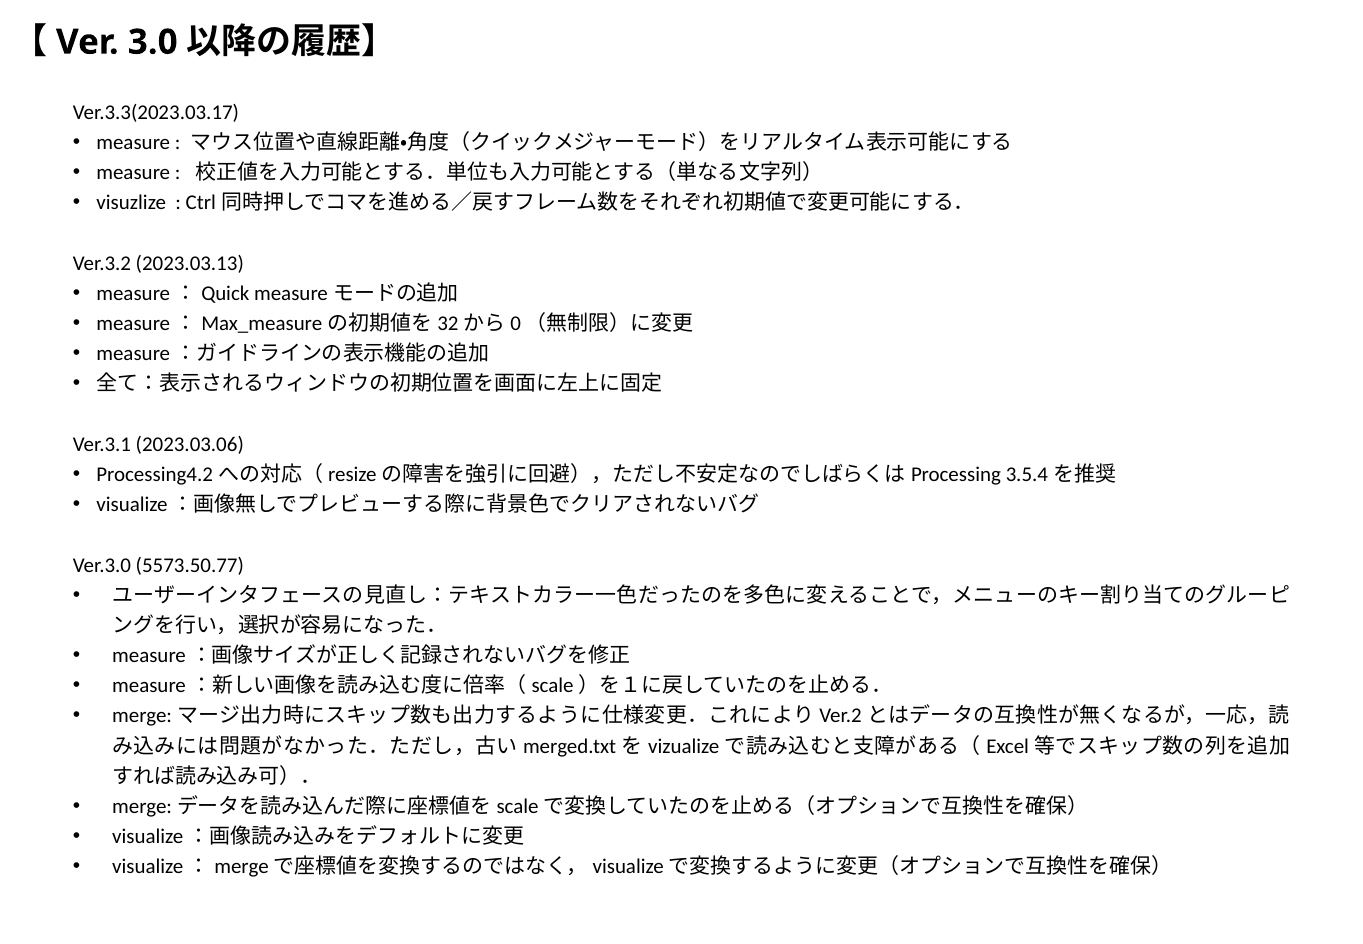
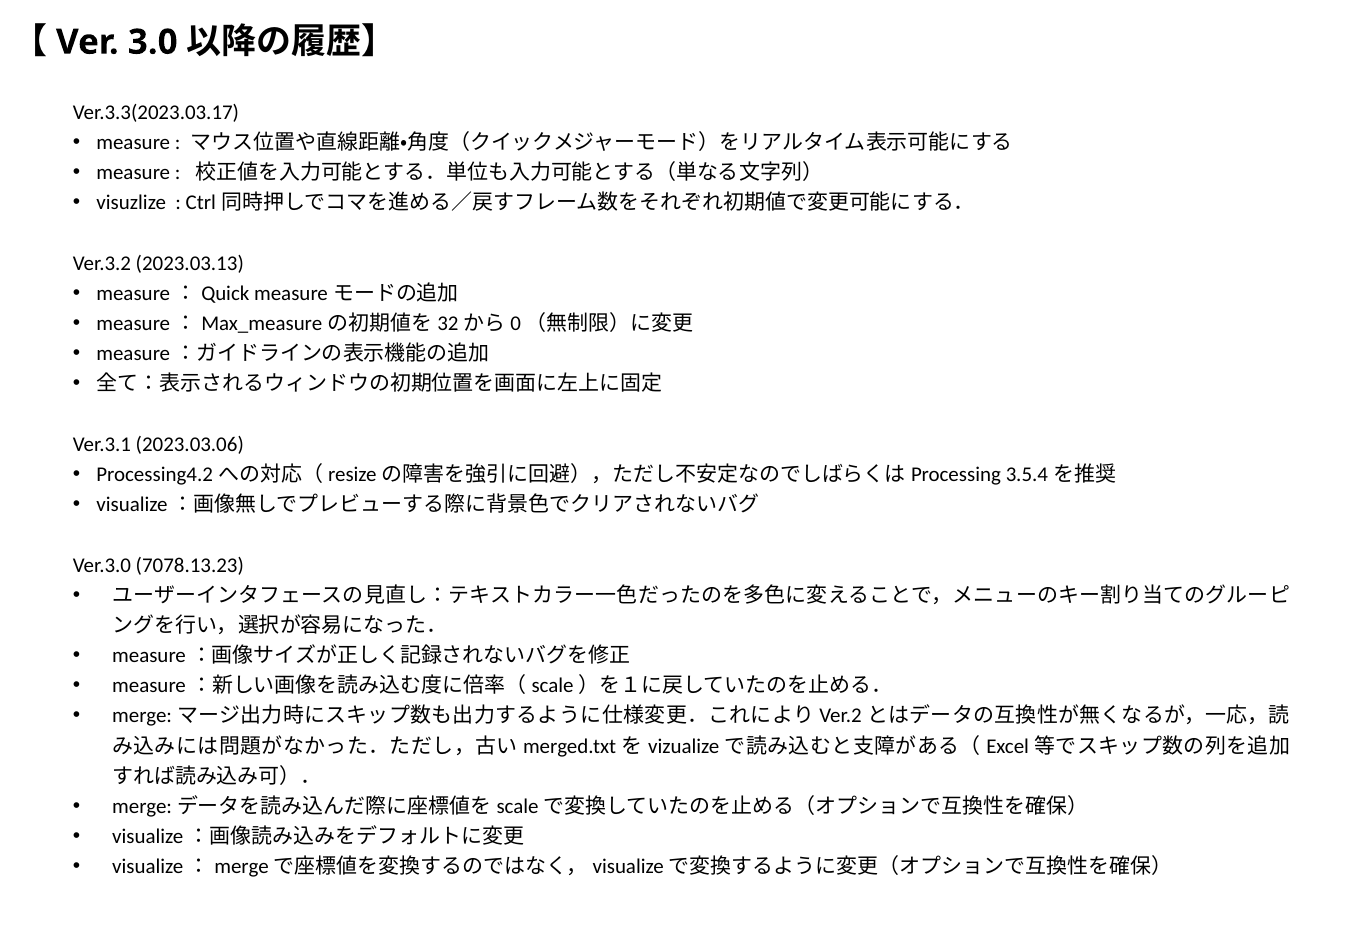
5573.50.77: 5573.50.77 -> 7078.13.23
